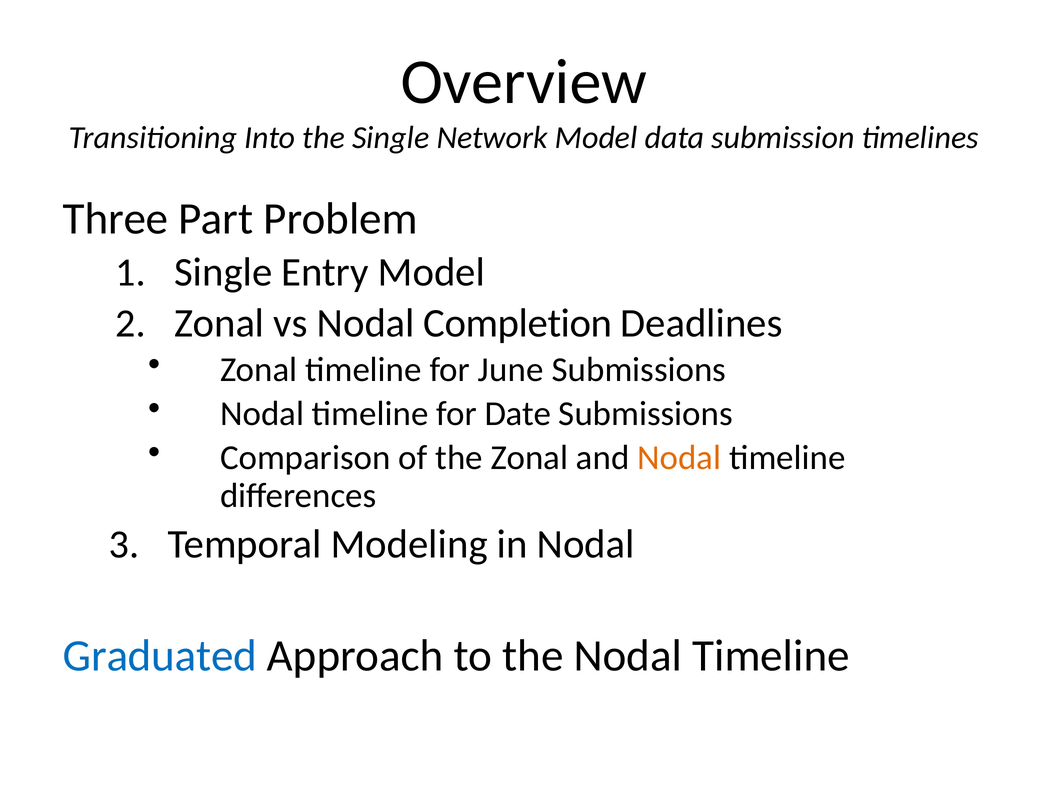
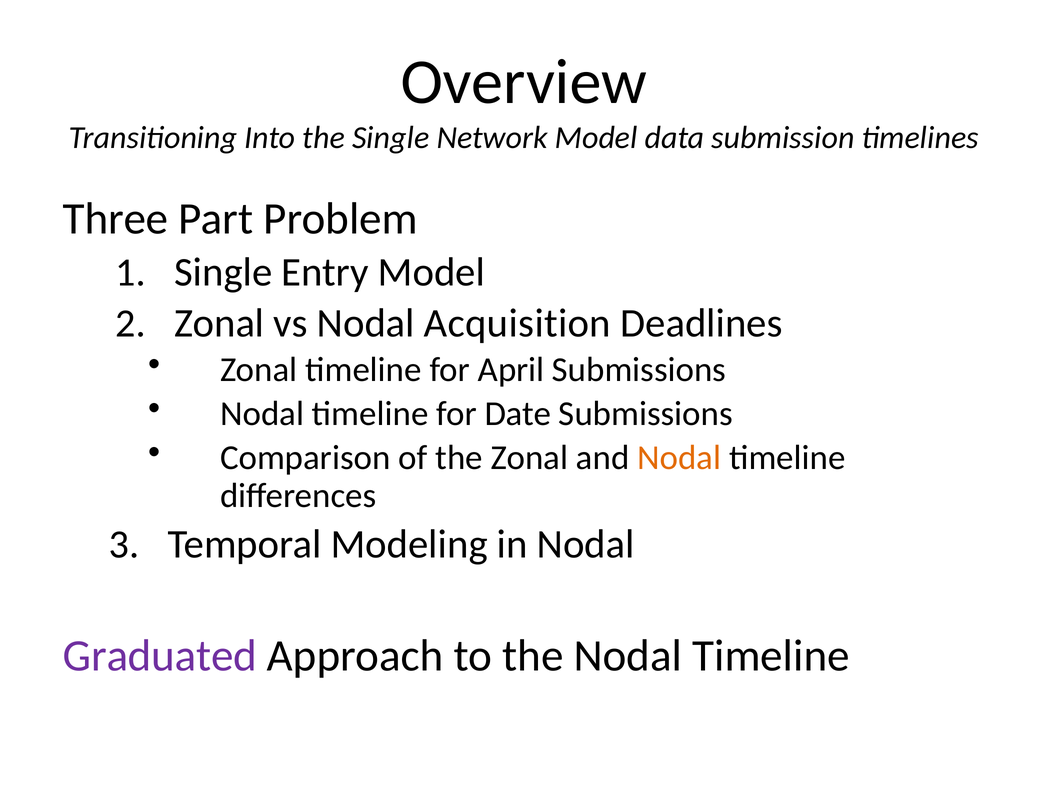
Completion: Completion -> Acquisition
June: June -> April
Graduated colour: blue -> purple
